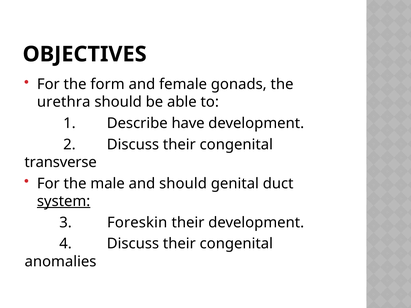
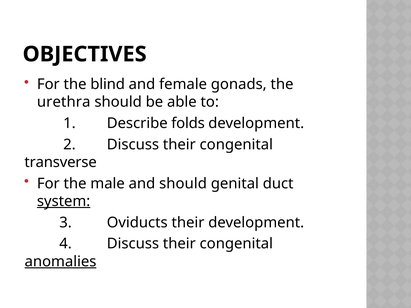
form: form -> blind
have: have -> folds
Foreskin: Foreskin -> Oviducts
anomalies underline: none -> present
